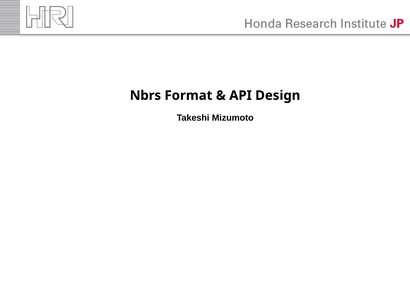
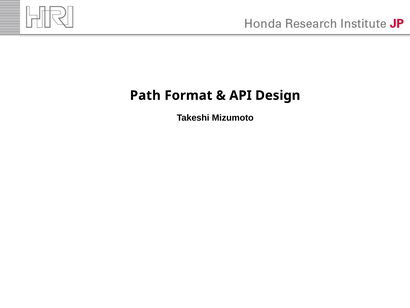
Nbrs: Nbrs -> Path
